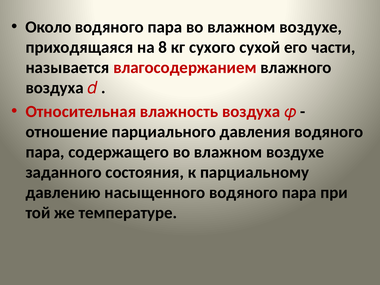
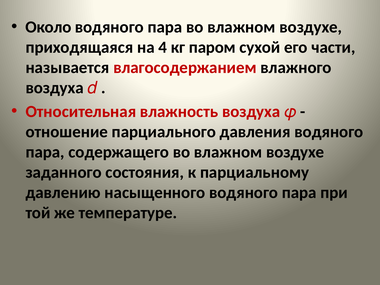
8: 8 -> 4
сухого: сухого -> паром
